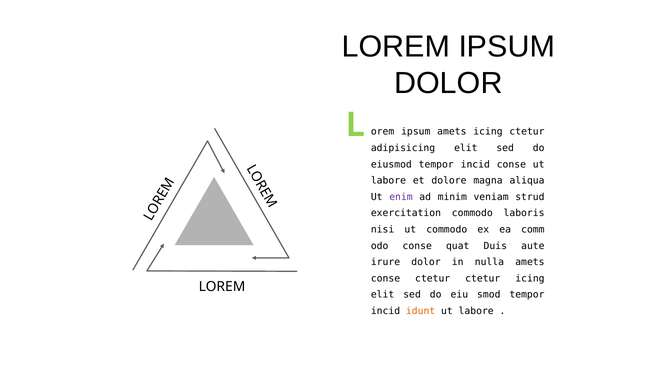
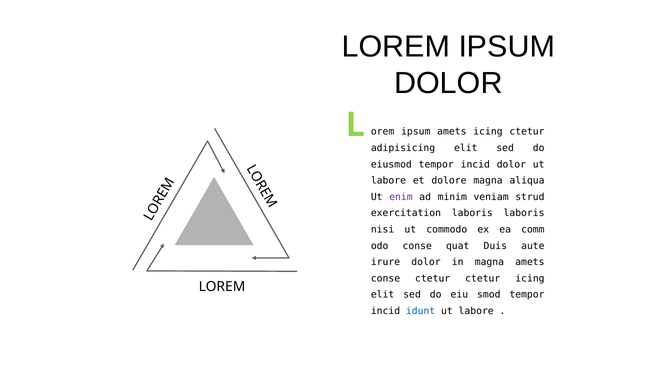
incid conse: conse -> dolor
exercitation commodo: commodo -> laboris
in nulla: nulla -> magna
idunt colour: orange -> blue
